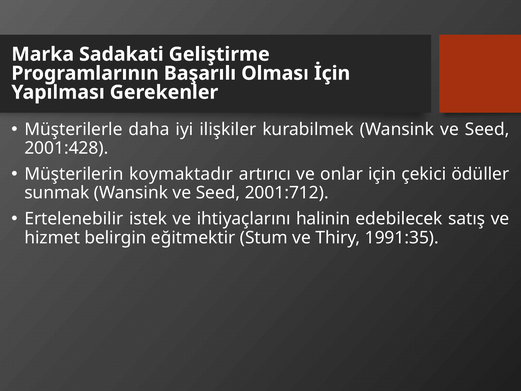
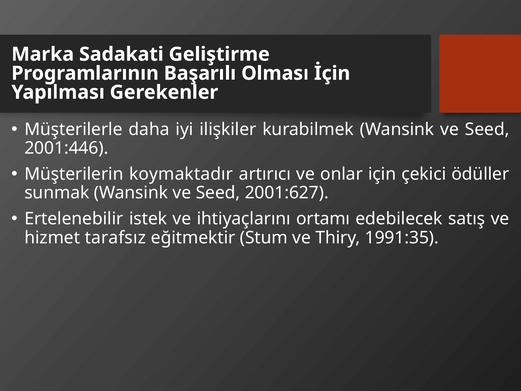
2001:428: 2001:428 -> 2001:446
2001:712: 2001:712 -> 2001:627
halinin: halinin -> ortamı
belirgin: belirgin -> tarafsız
